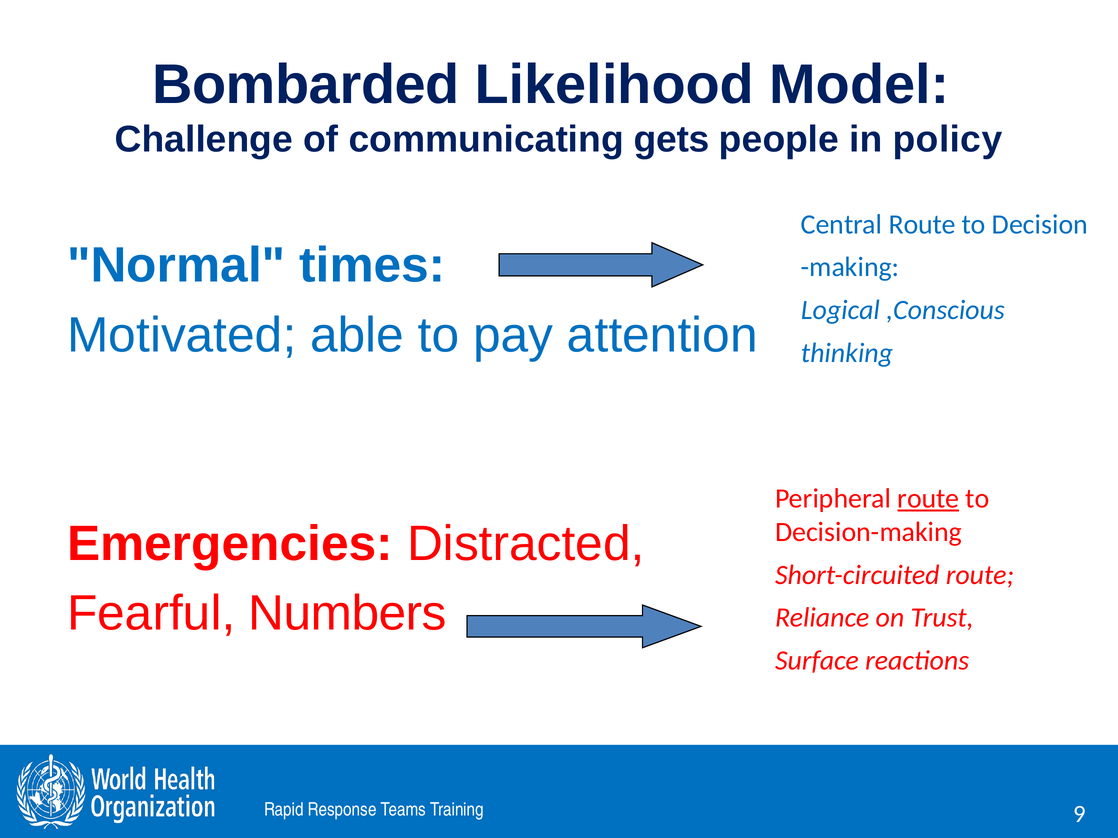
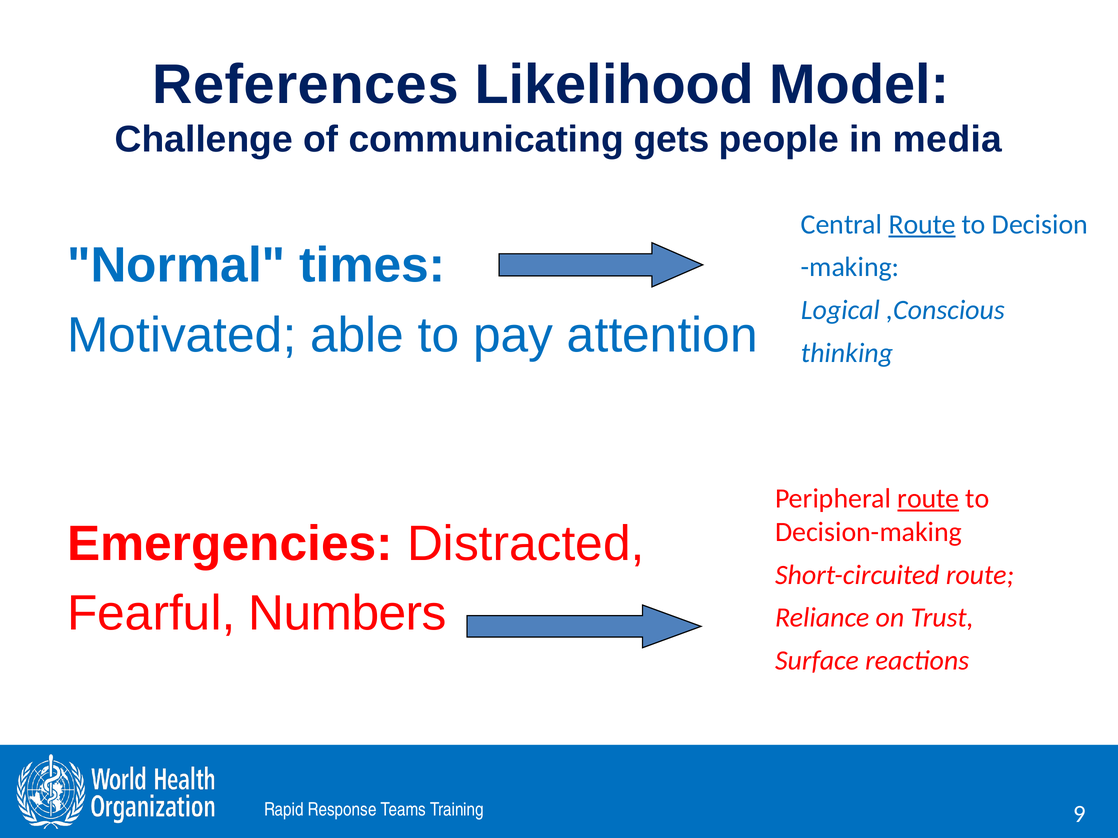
Bombarded: Bombarded -> References
policy: policy -> media
Route at (922, 225) underline: none -> present
